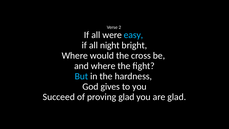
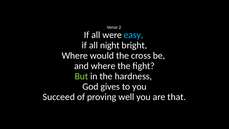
But colour: light blue -> light green
proving glad: glad -> well
are glad: glad -> that
